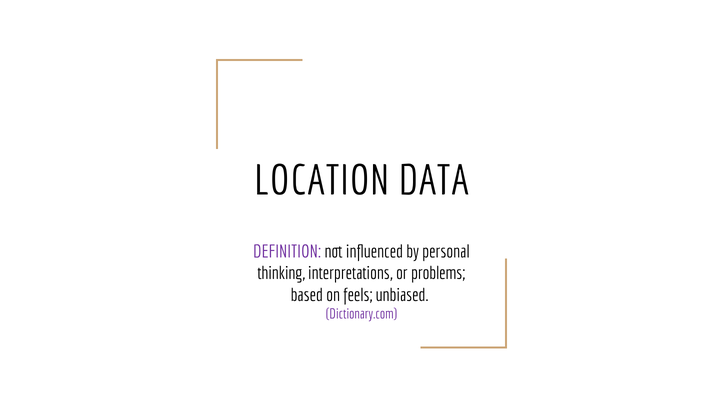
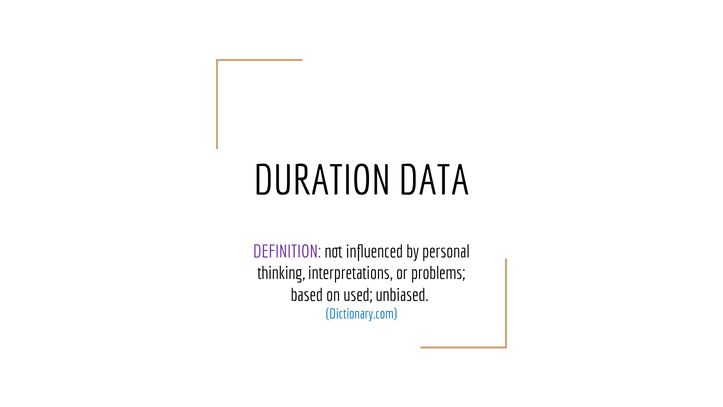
LOCATION: LOCATION -> DURATION
feels: feels -> used
Dictionary.com colour: purple -> blue
